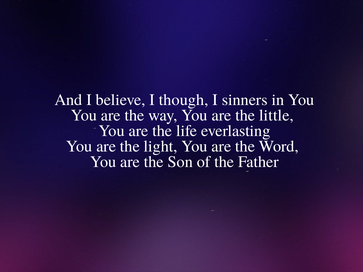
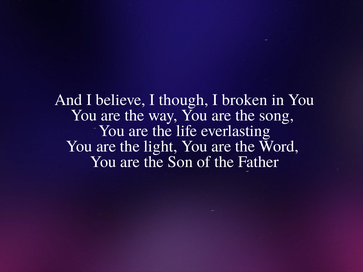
sinners: sinners -> broken
little: little -> song
